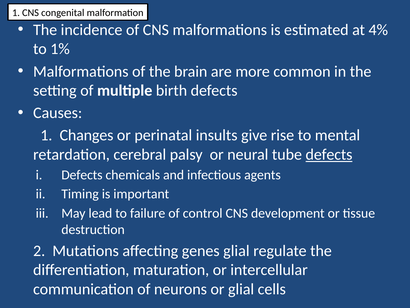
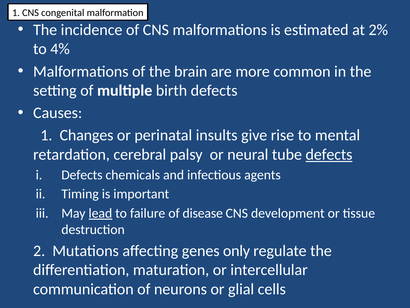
4%: 4% -> 2%
1%: 1% -> 4%
lead underline: none -> present
control: control -> disease
genes glial: glial -> only
